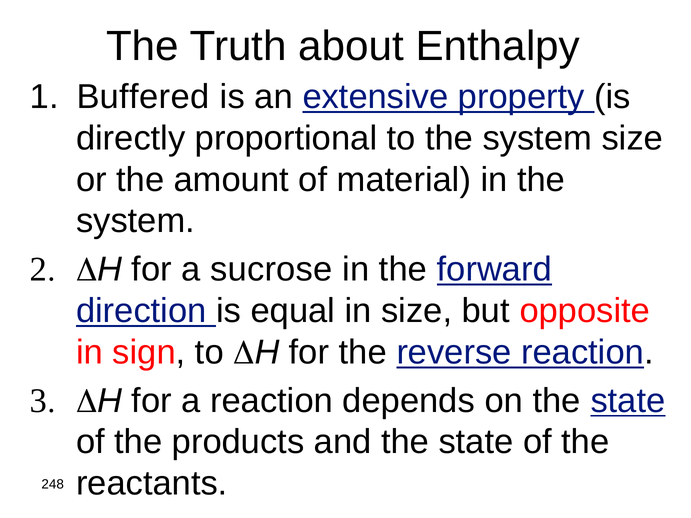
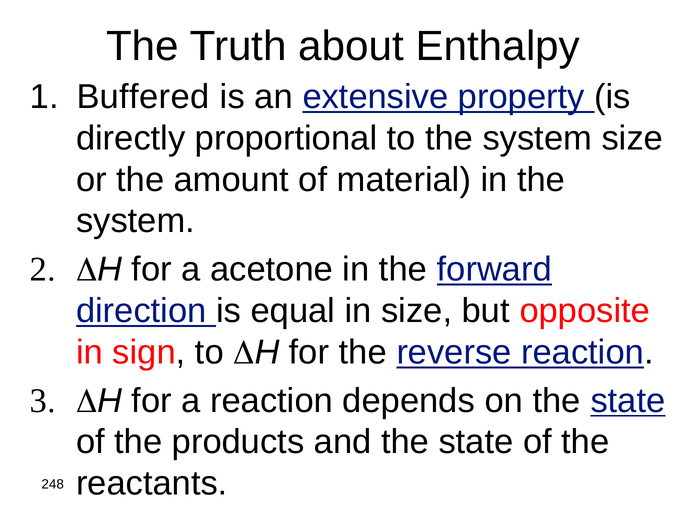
sucrose: sucrose -> acetone
